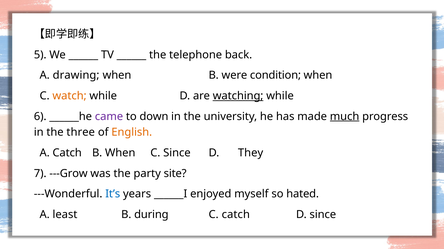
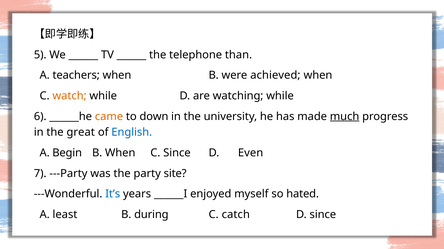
back: back -> than
drawing: drawing -> teachers
condition: condition -> achieved
watching underline: present -> none
came colour: purple -> orange
three: three -> great
English colour: orange -> blue
A Catch: Catch -> Begin
They: They -> Even
---Grow: ---Grow -> ---Party
